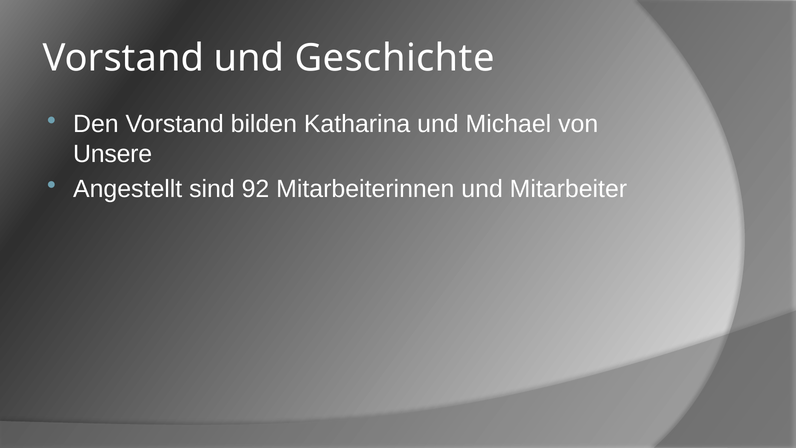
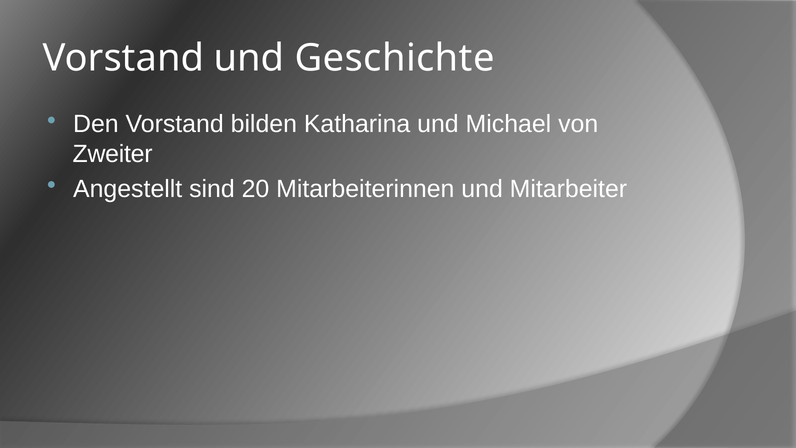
Unsere: Unsere -> Zweiter
92: 92 -> 20
